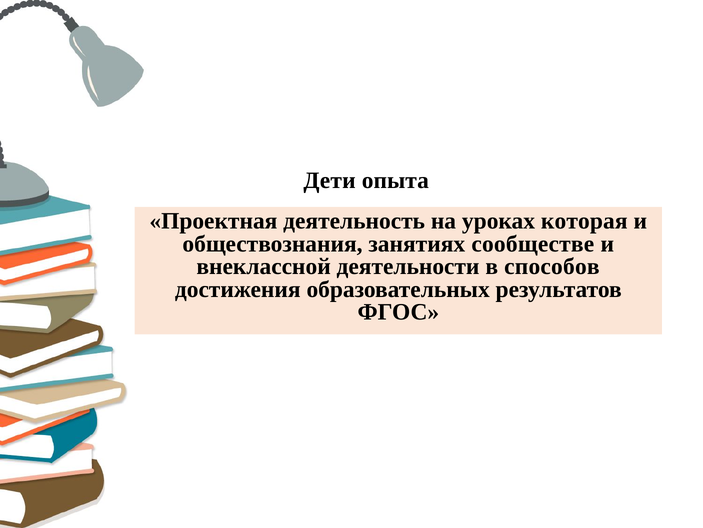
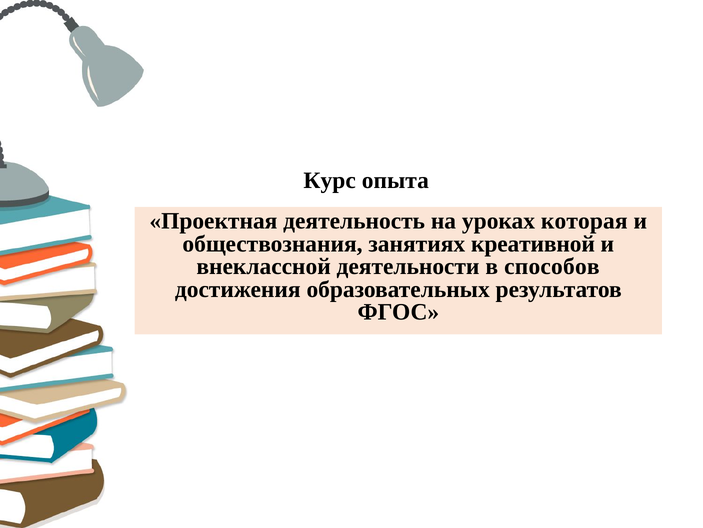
Дети: Дети -> Курс
сообществе: сообществе -> креативной
